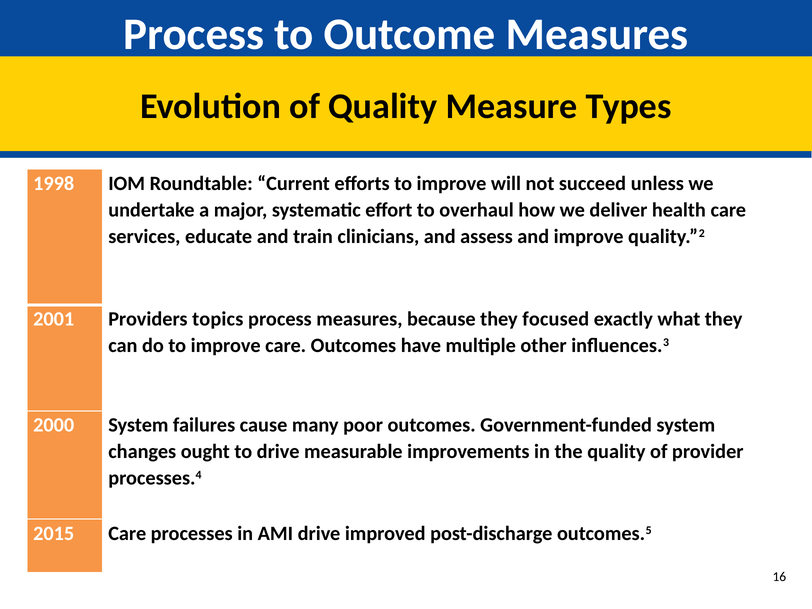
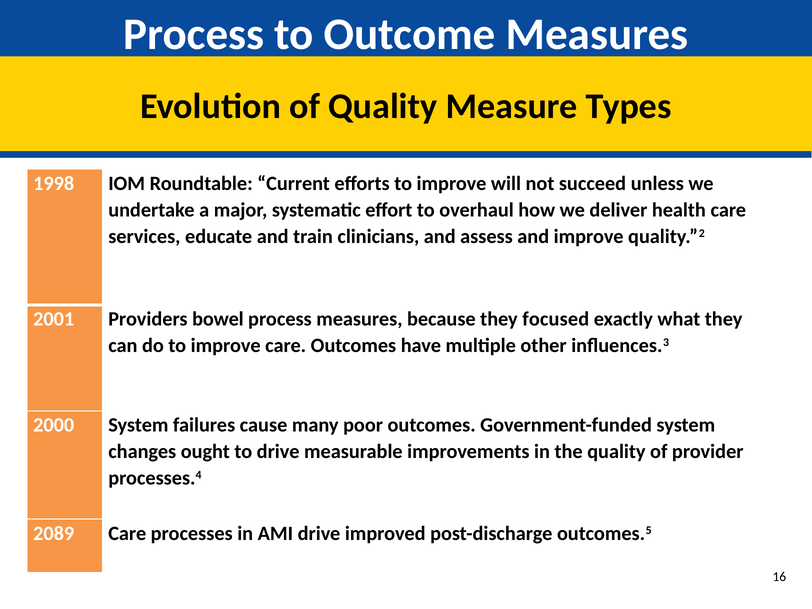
topics: topics -> bowel
2015: 2015 -> 2089
